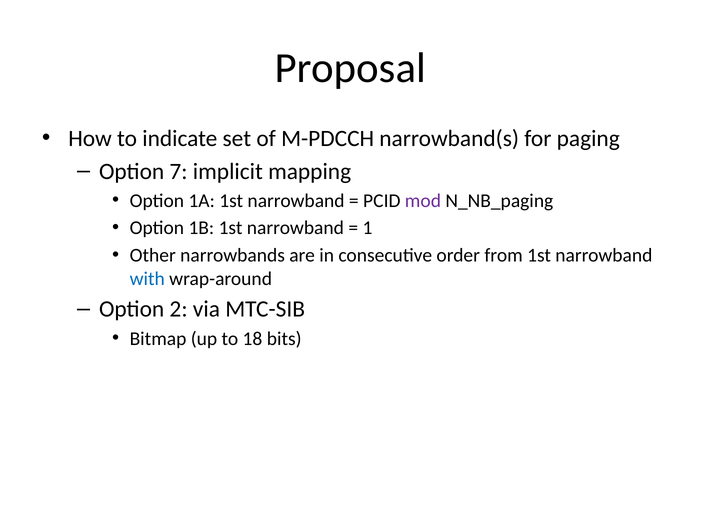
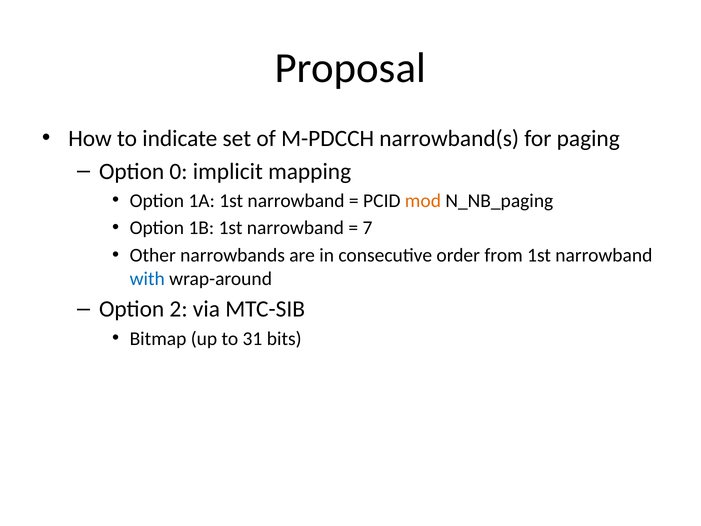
7: 7 -> 0
mod colour: purple -> orange
1: 1 -> 7
18: 18 -> 31
